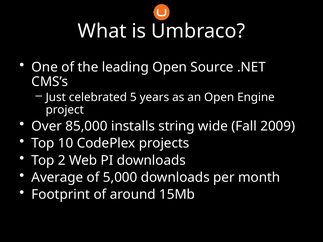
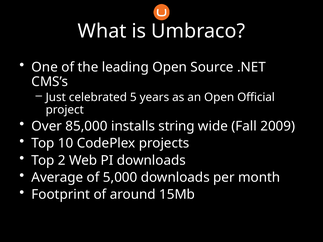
Engine: Engine -> Official
